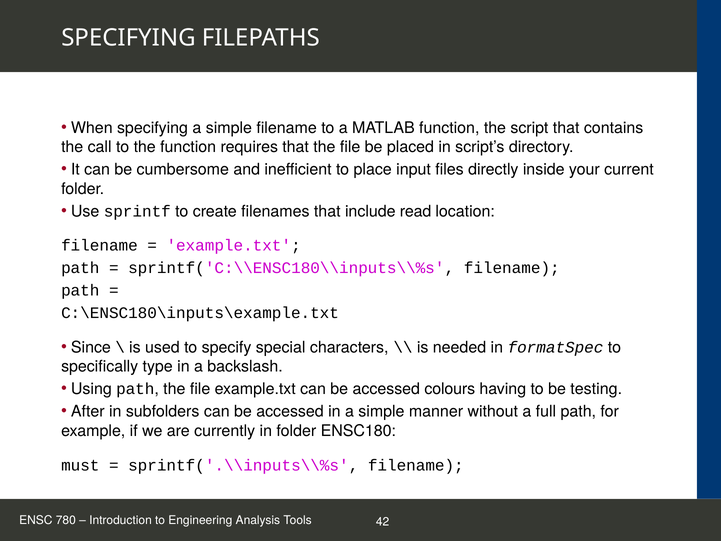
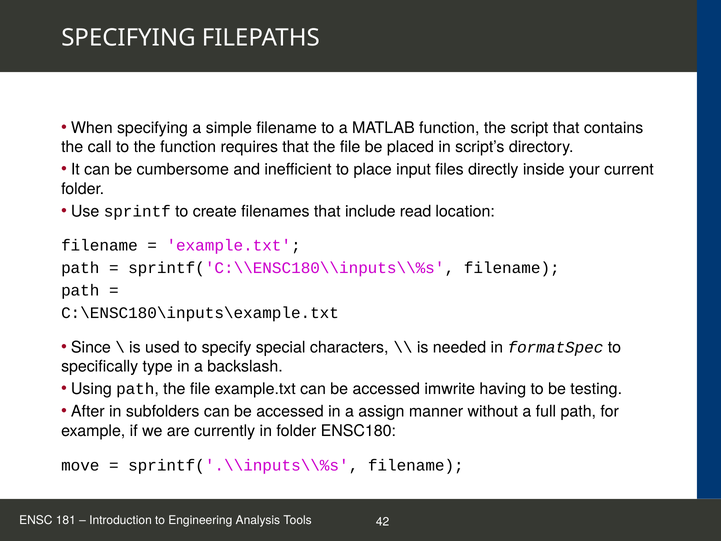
colours: colours -> imwrite
in a simple: simple -> assign
must: must -> move
780: 780 -> 181
